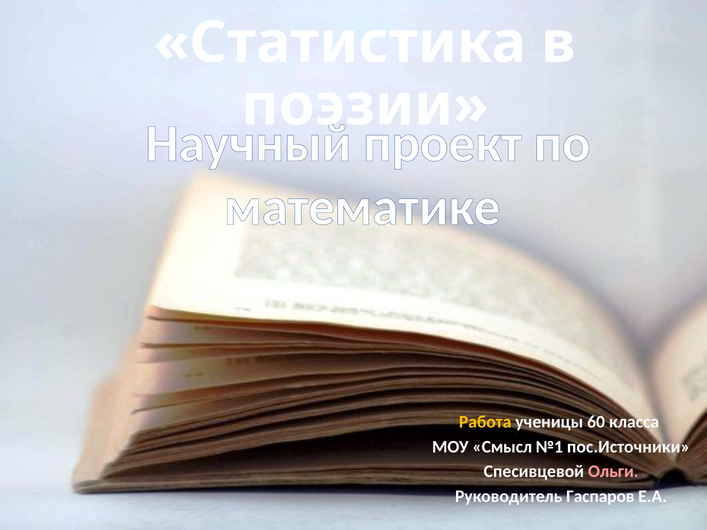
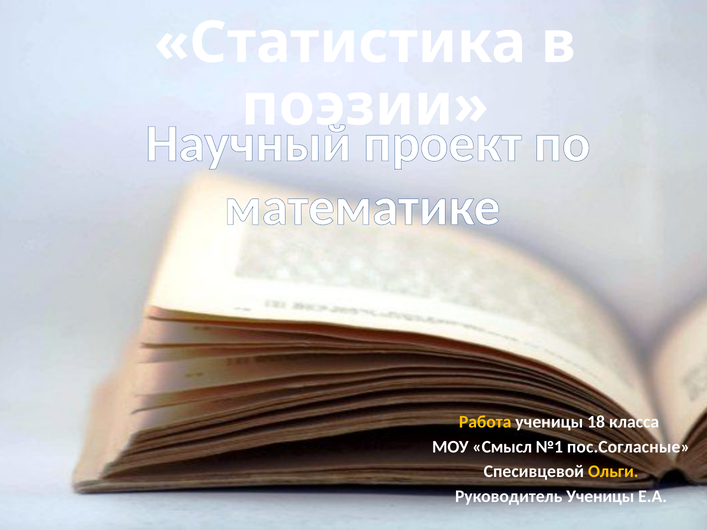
60: 60 -> 18
пос.Источники: пос.Источники -> пос.Согласные
Ольги colour: pink -> yellow
Руководитель Гаспаров: Гаспаров -> Ученицы
